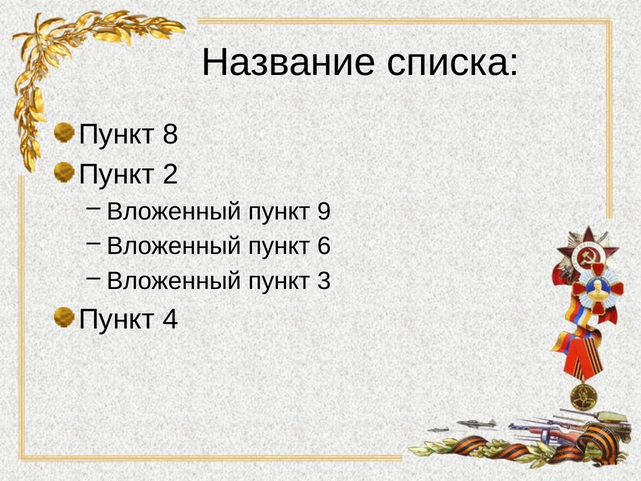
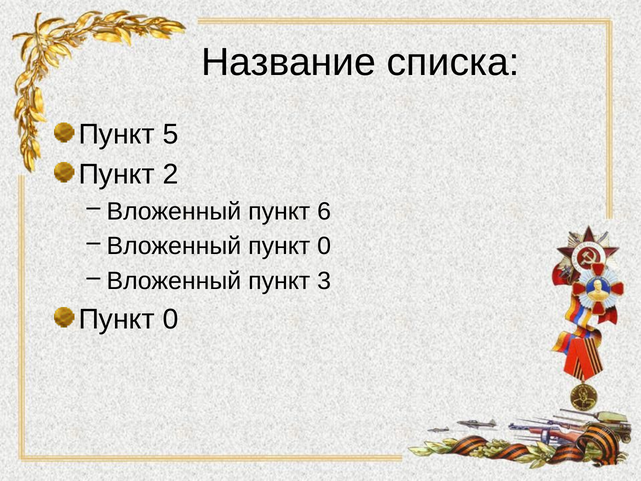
8: 8 -> 5
9: 9 -> 6
Вложенный пункт 6: 6 -> 0
4 at (171, 319): 4 -> 0
